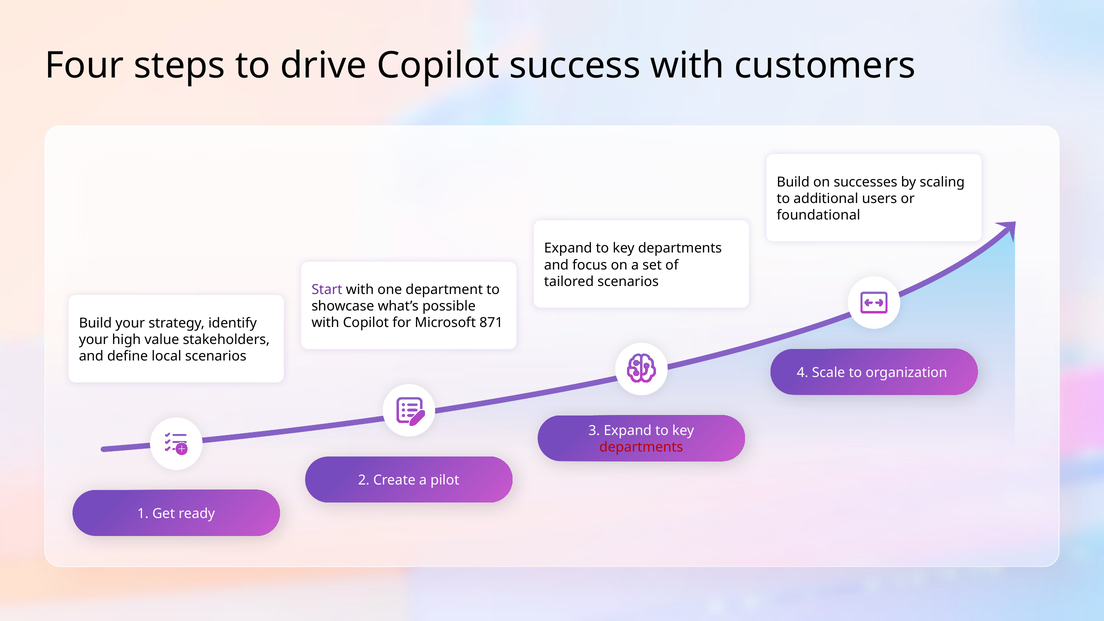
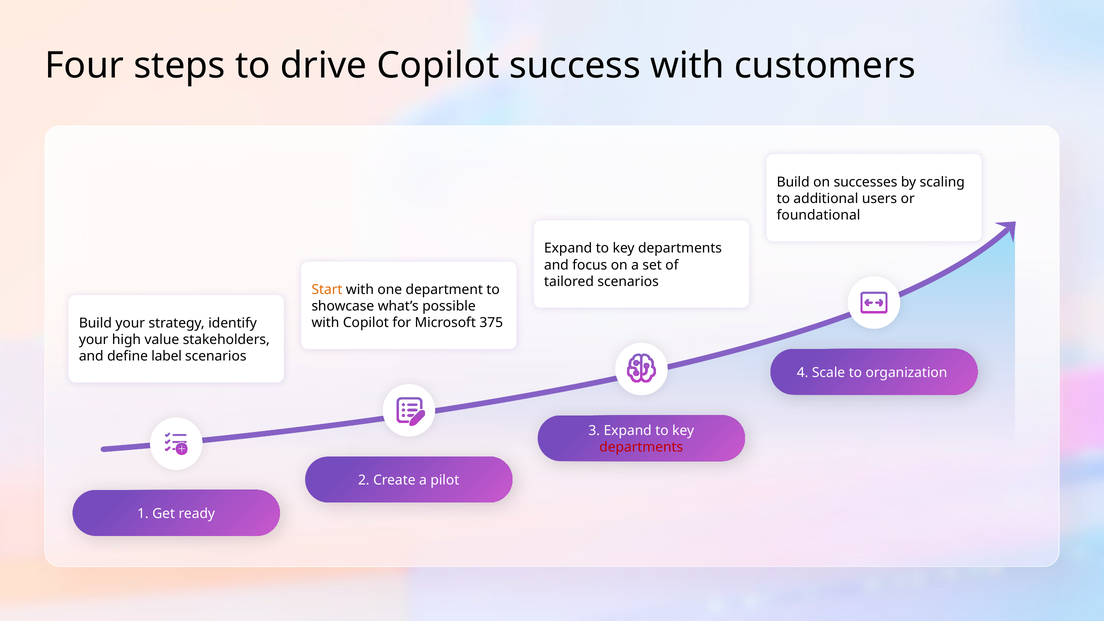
Start colour: purple -> orange
871: 871 -> 375
local: local -> label
